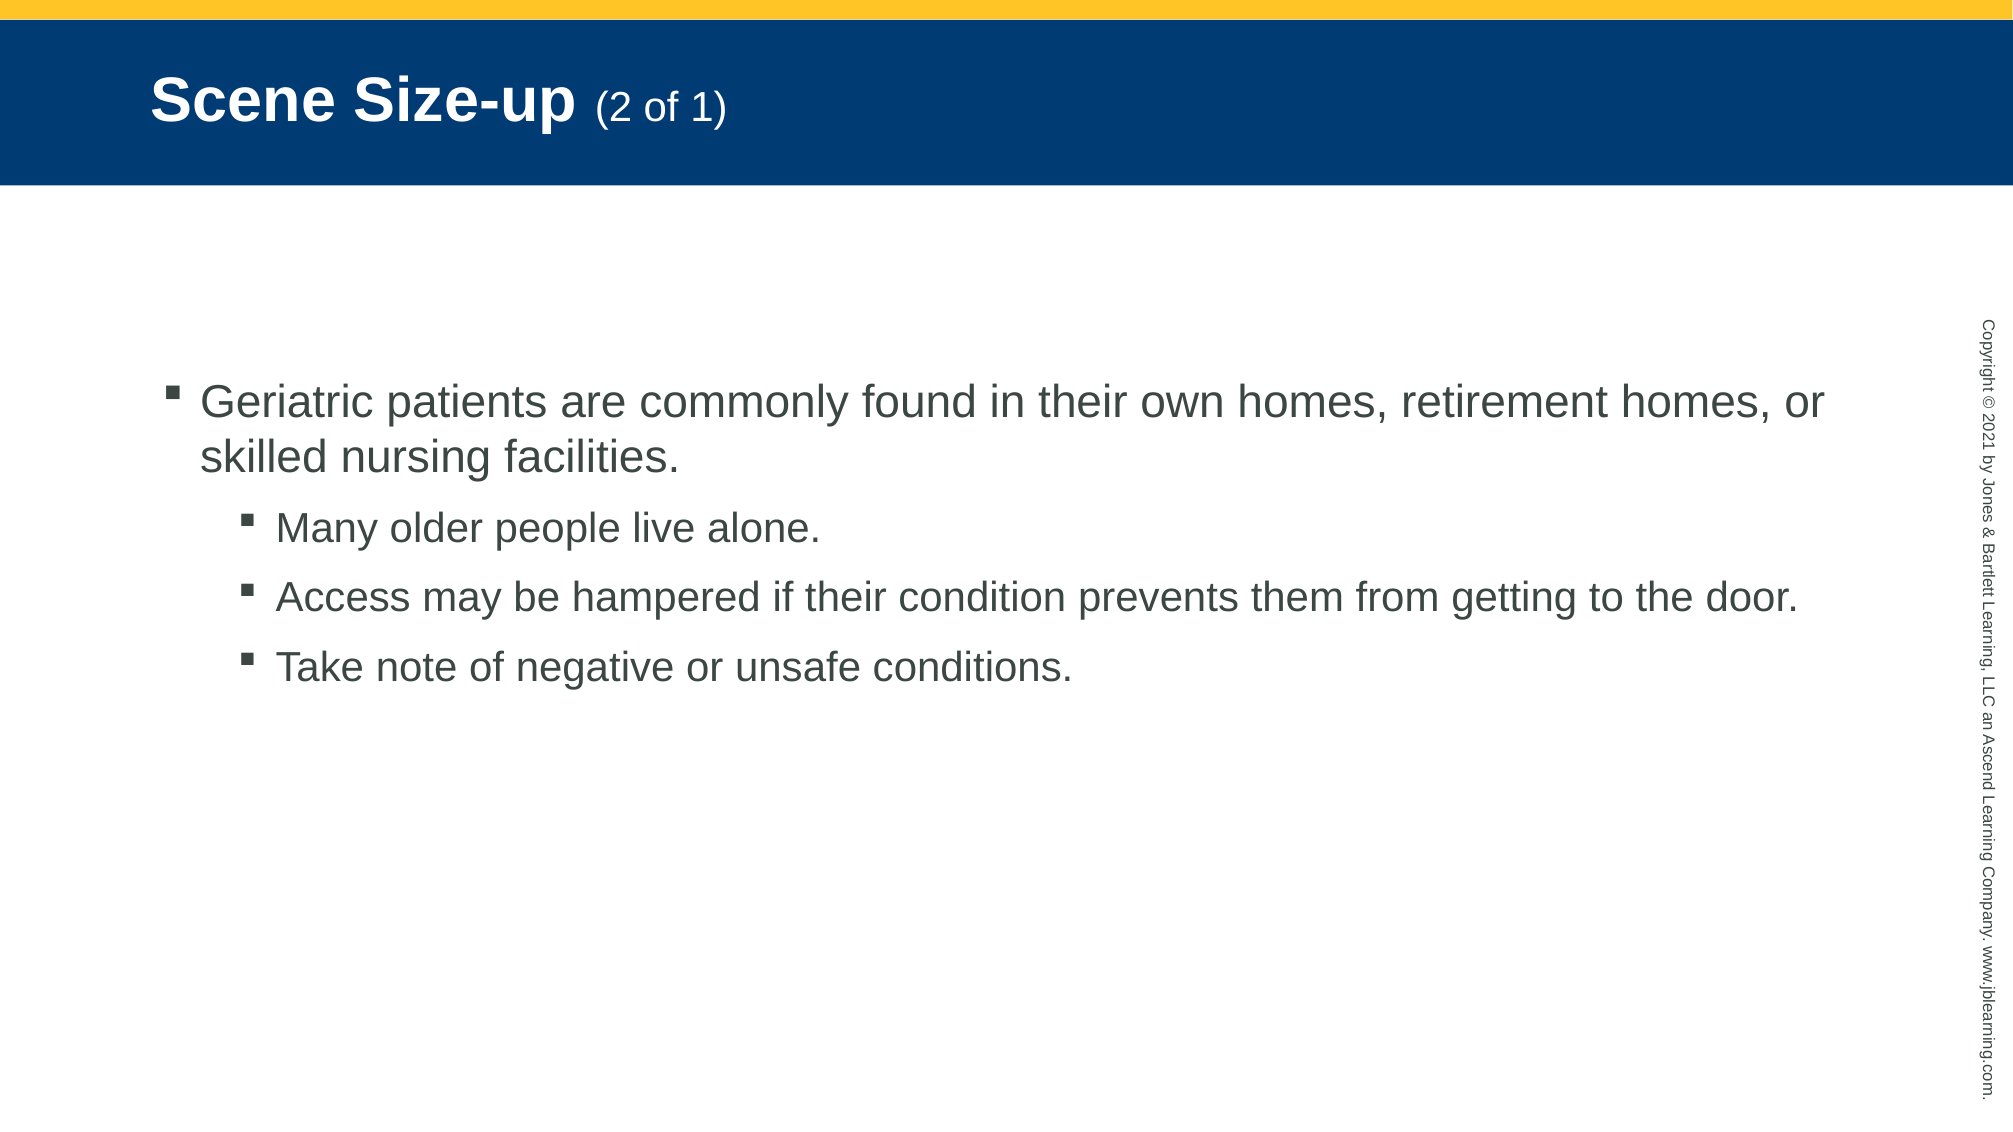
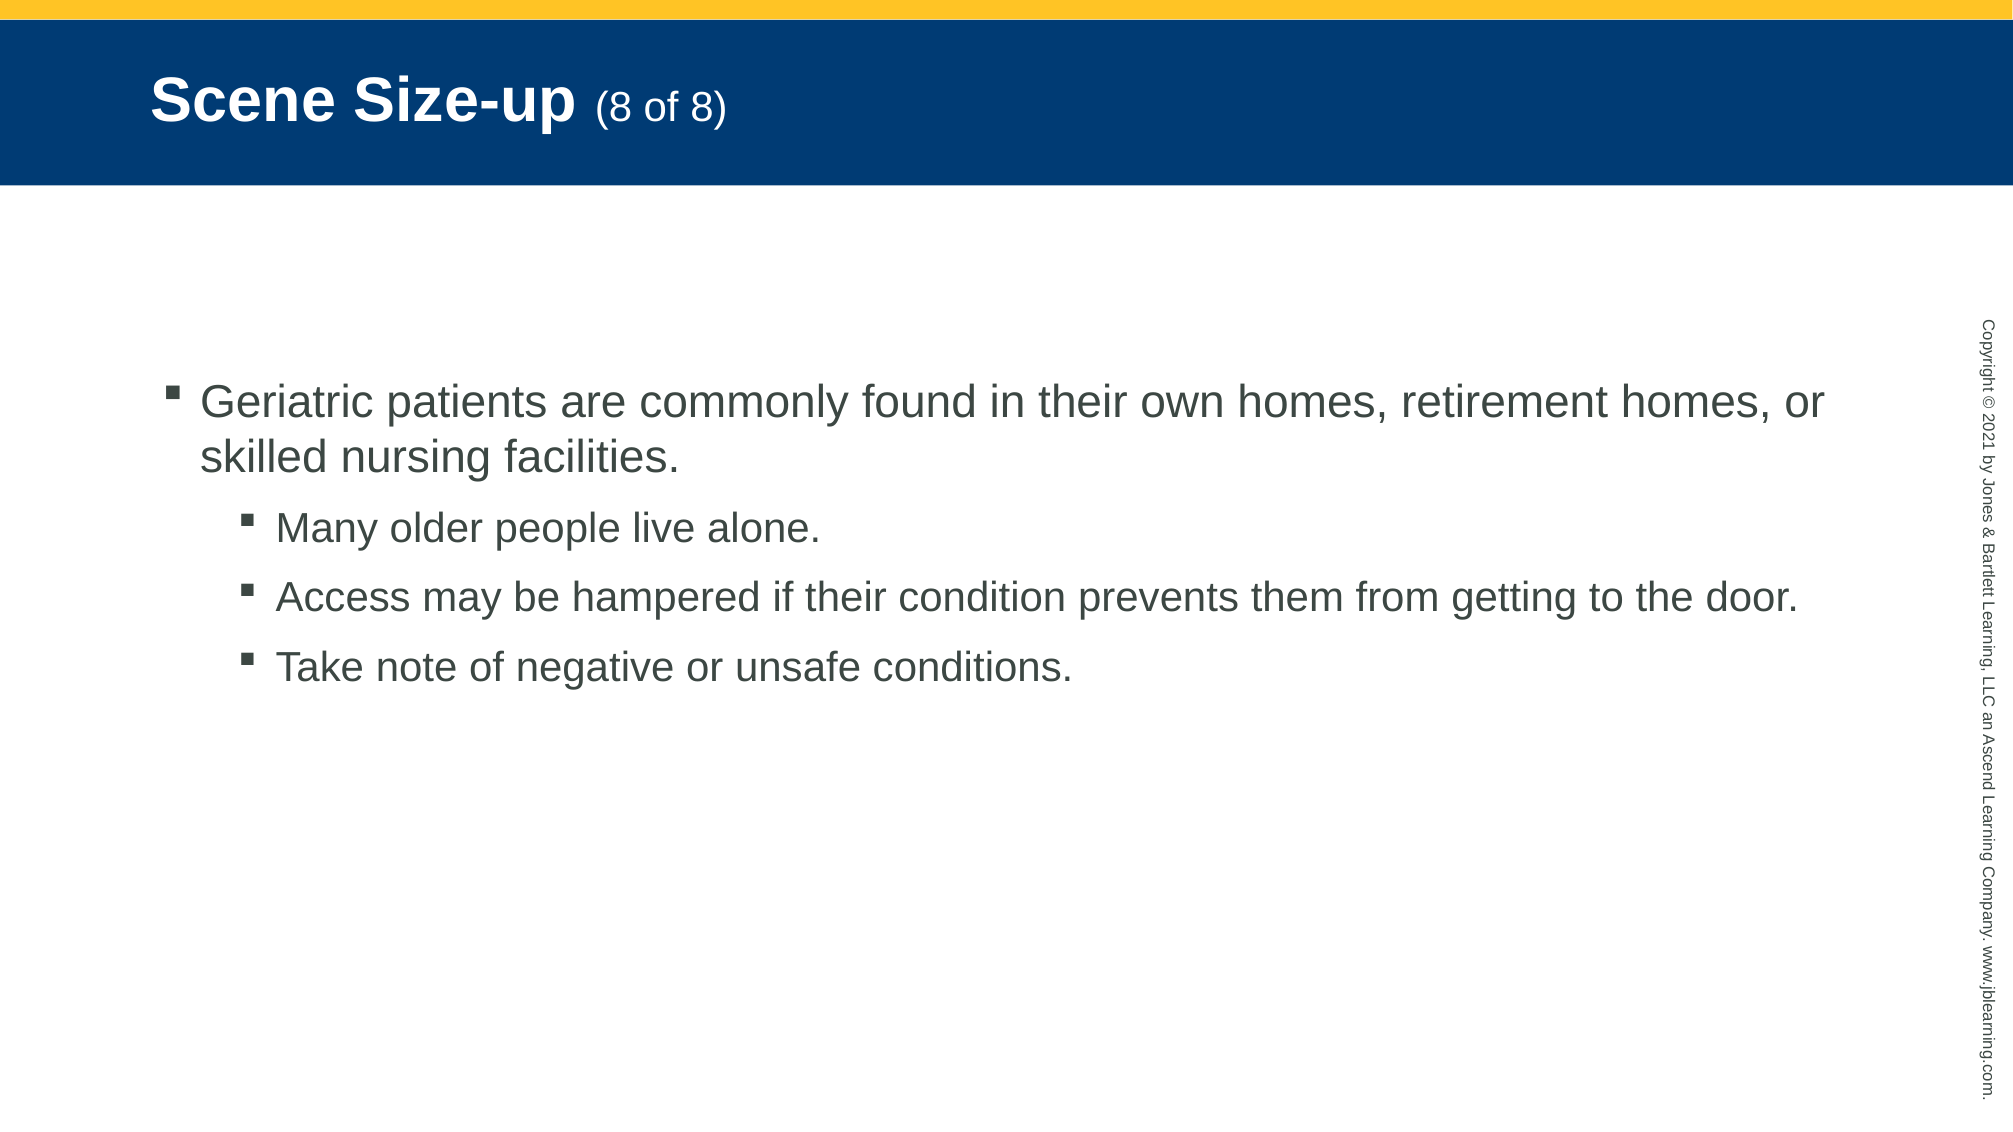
Size-up 2: 2 -> 8
of 1: 1 -> 8
